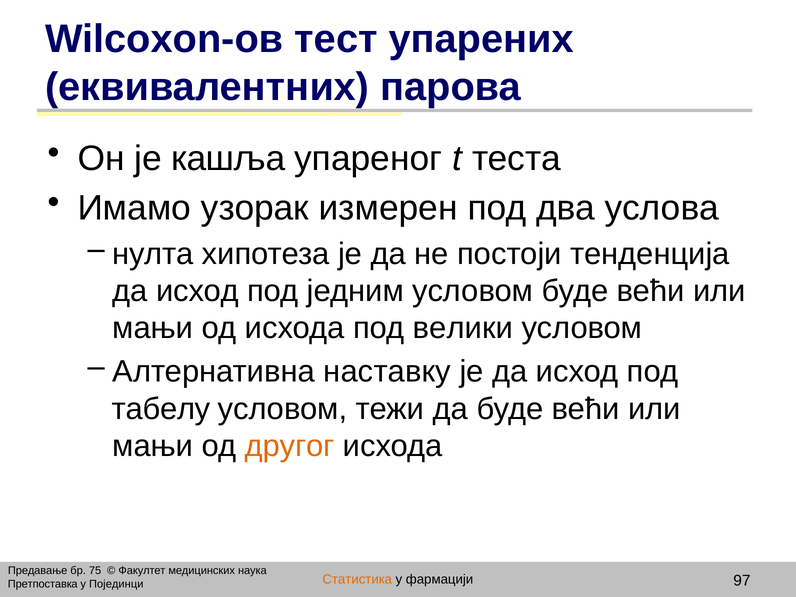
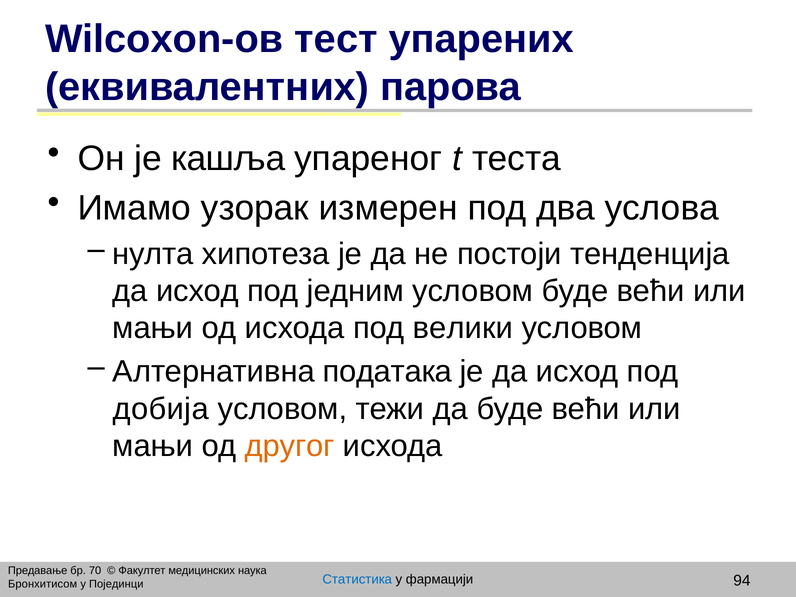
наставку: наставку -> података
табелу: табелу -> добија
75: 75 -> 70
Статистика colour: orange -> blue
97: 97 -> 94
Претпоставка: Претпоставка -> Бронхитисом
